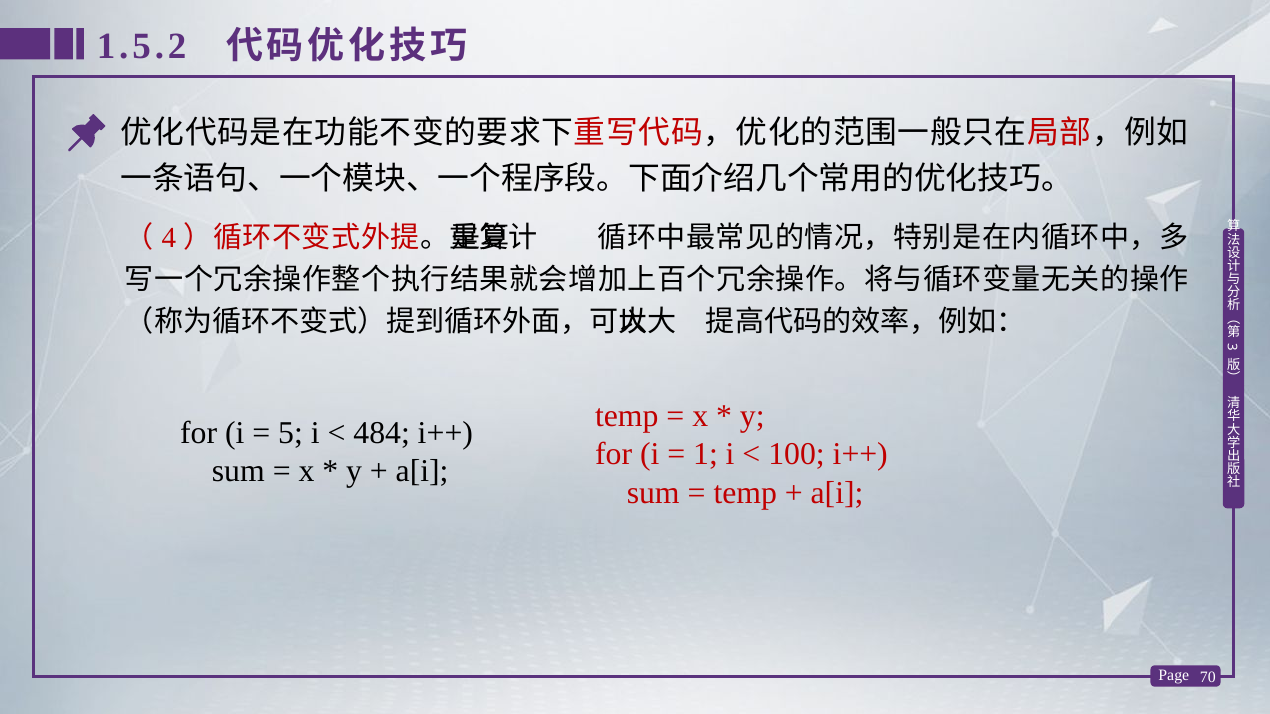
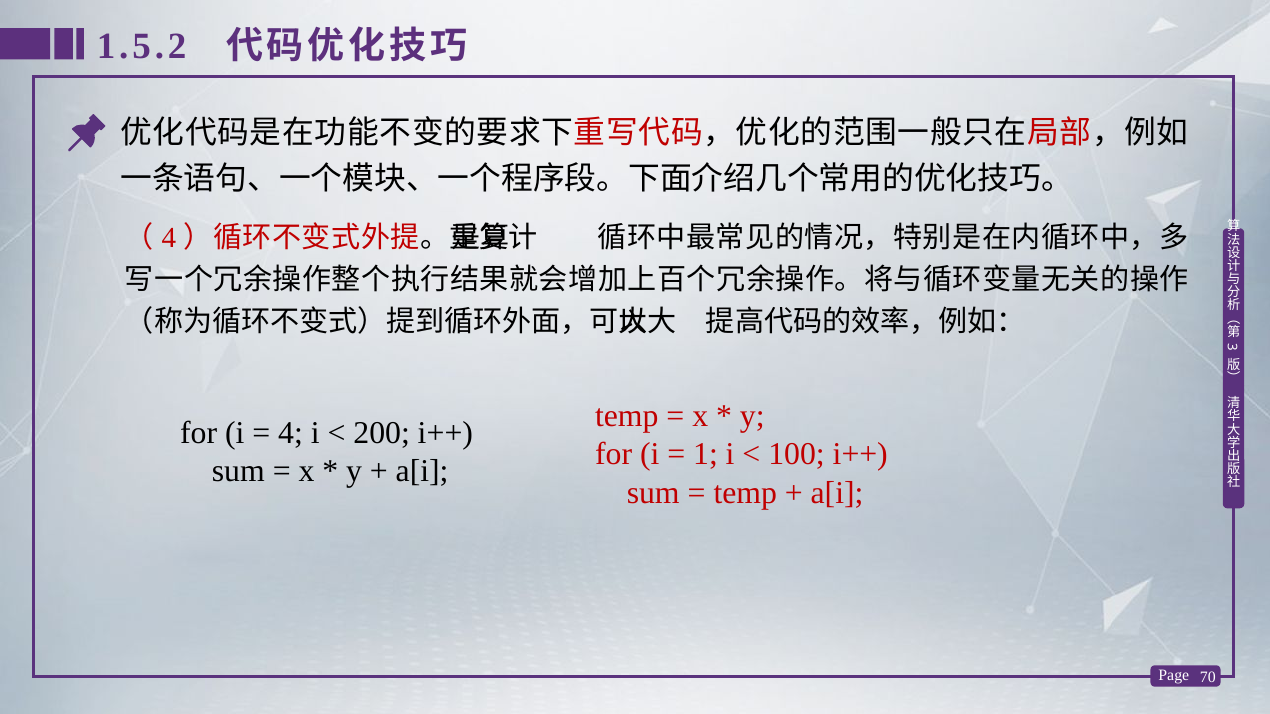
5 at (291, 433): 5 -> 4
484: 484 -> 200
